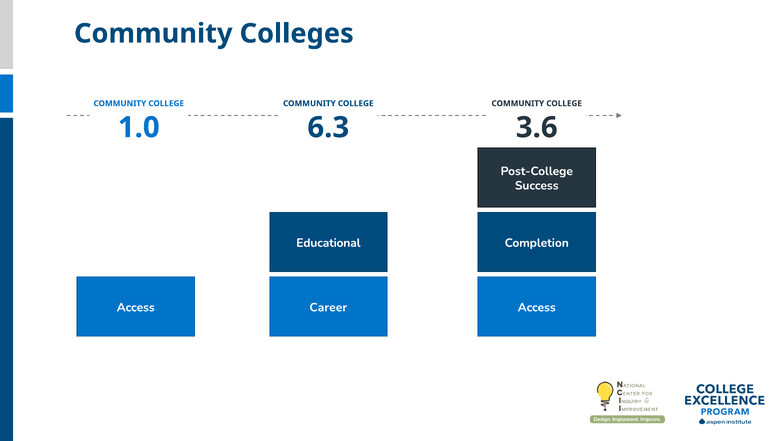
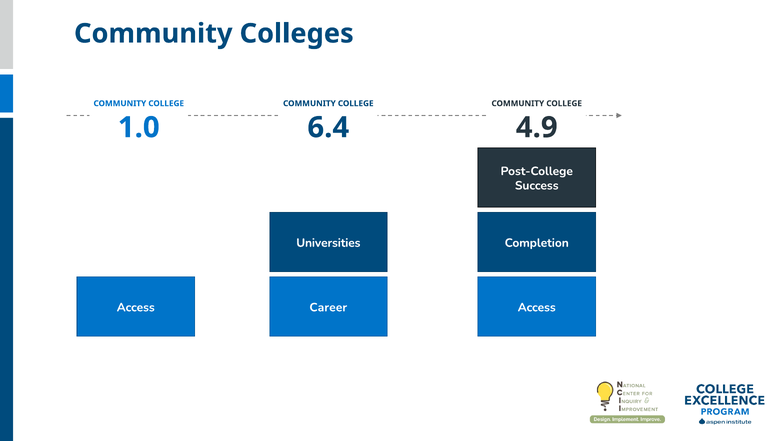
6.3: 6.3 -> 6.4
3.6: 3.6 -> 4.9
Educational: Educational -> Universities
